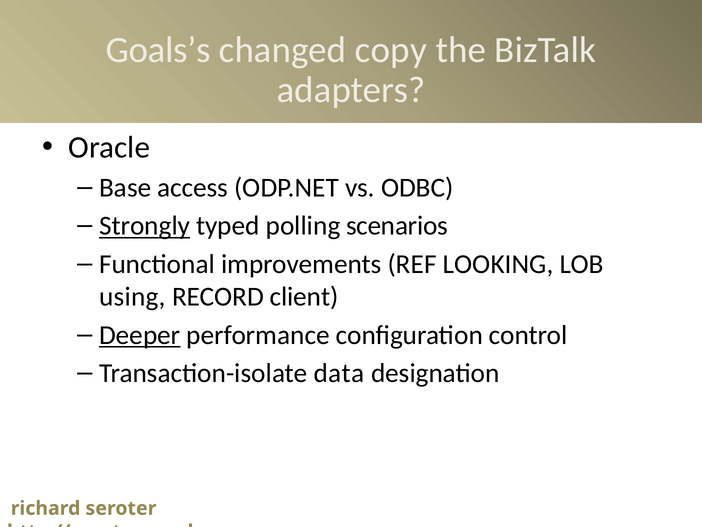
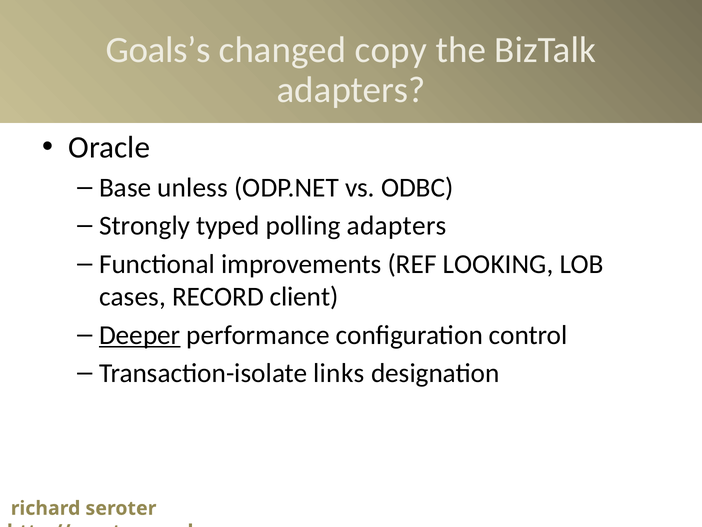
access: access -> unless
Strongly underline: present -> none
polling scenarios: scenarios -> adapters
using: using -> cases
data: data -> links
